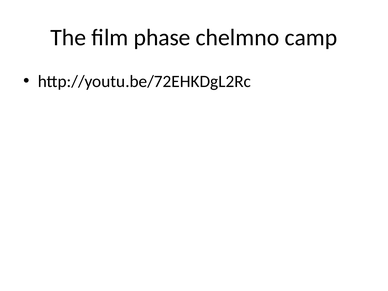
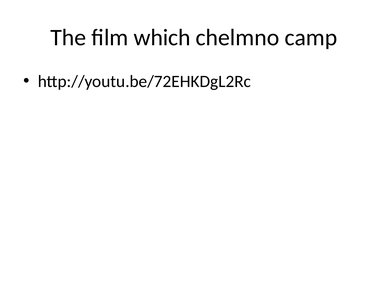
phase: phase -> which
